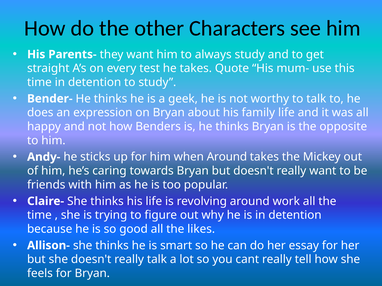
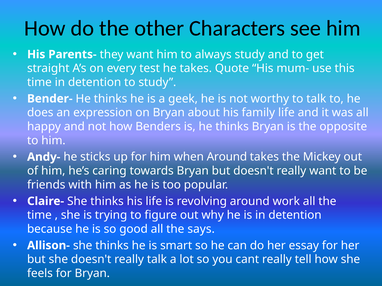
likes: likes -> says
